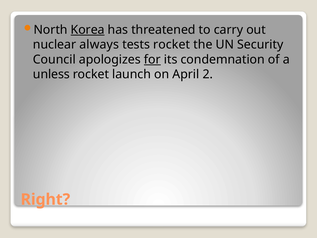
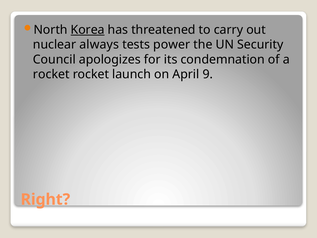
tests rocket: rocket -> power
for underline: present -> none
unless at (51, 74): unless -> rocket
2: 2 -> 9
